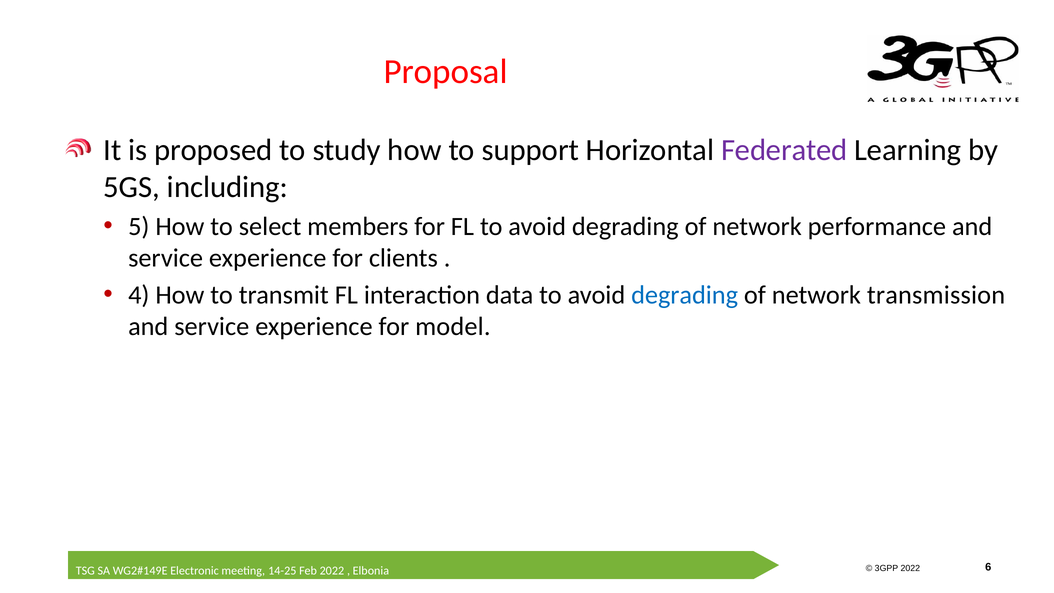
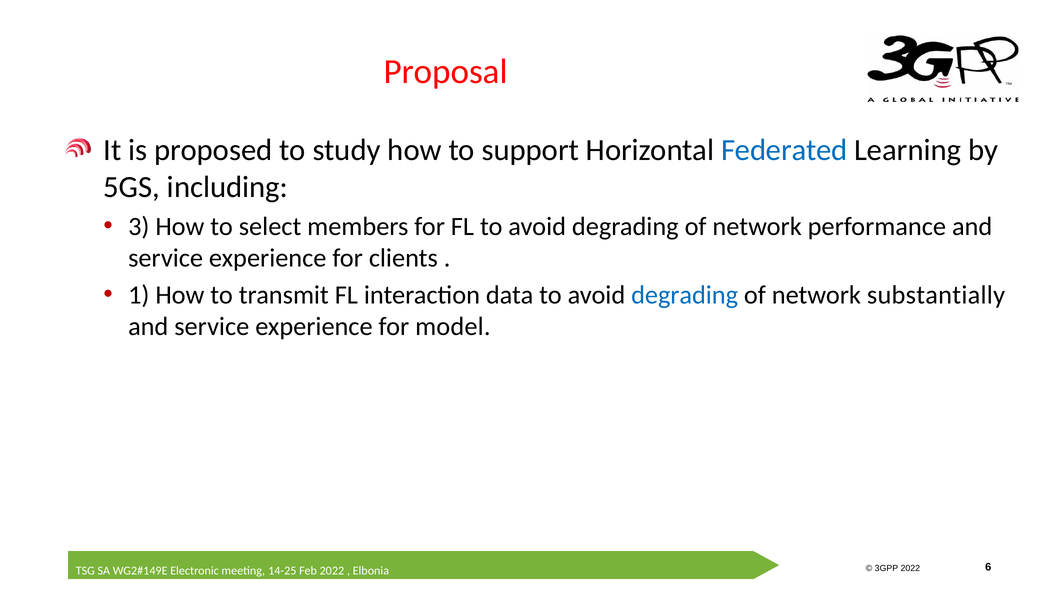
Federated colour: purple -> blue
5: 5 -> 3
4: 4 -> 1
transmission: transmission -> substantially
